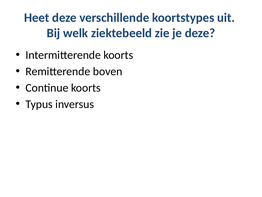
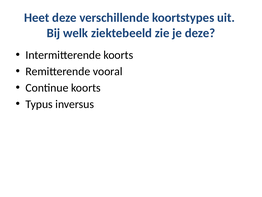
boven: boven -> vooral
